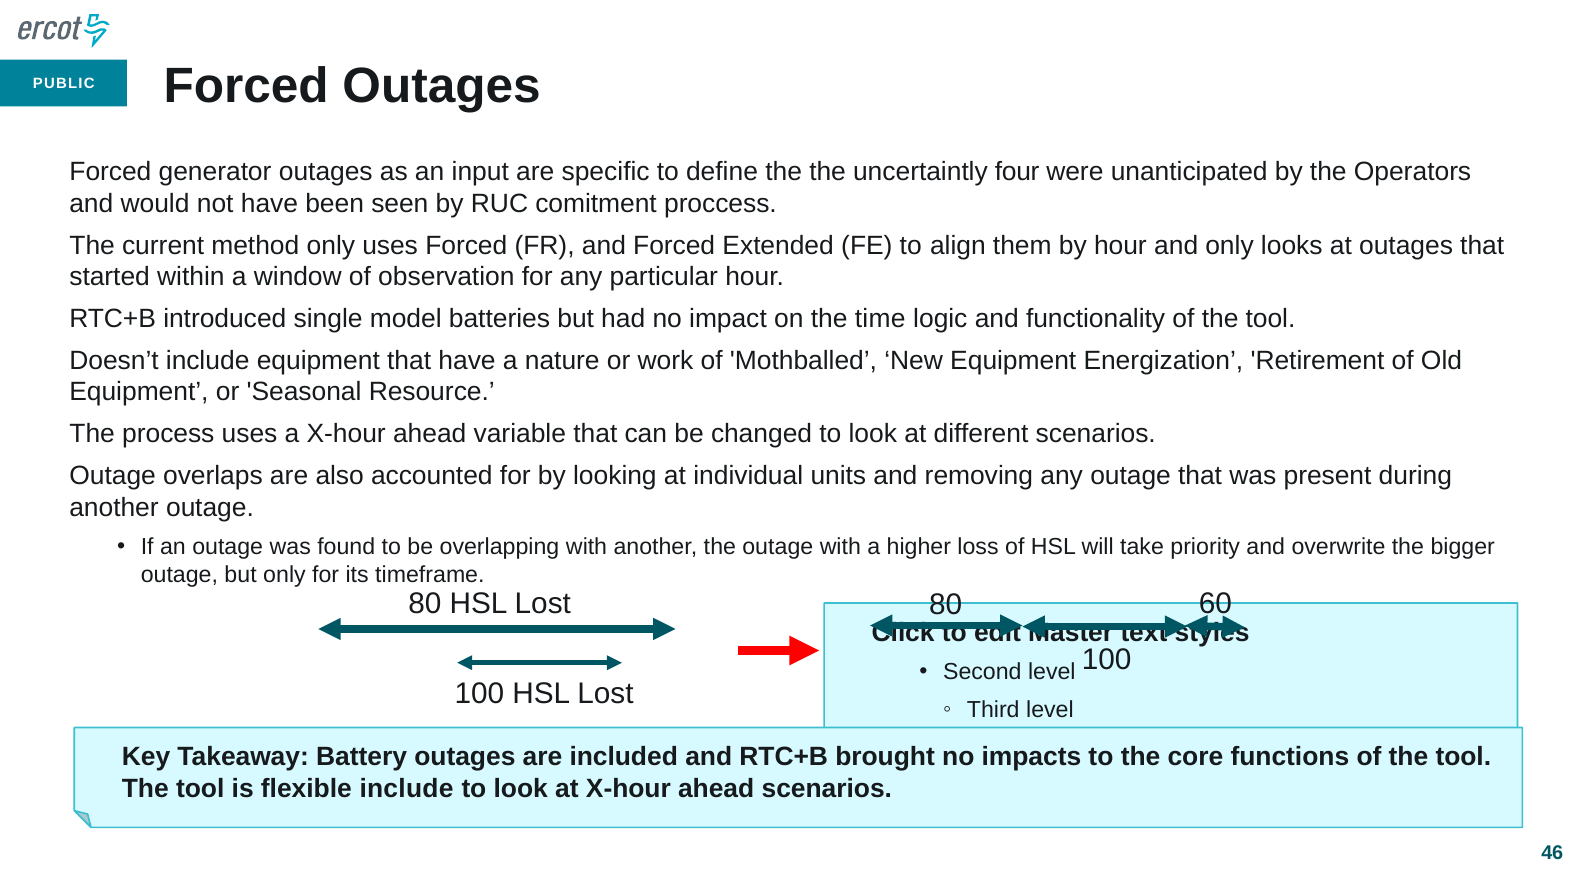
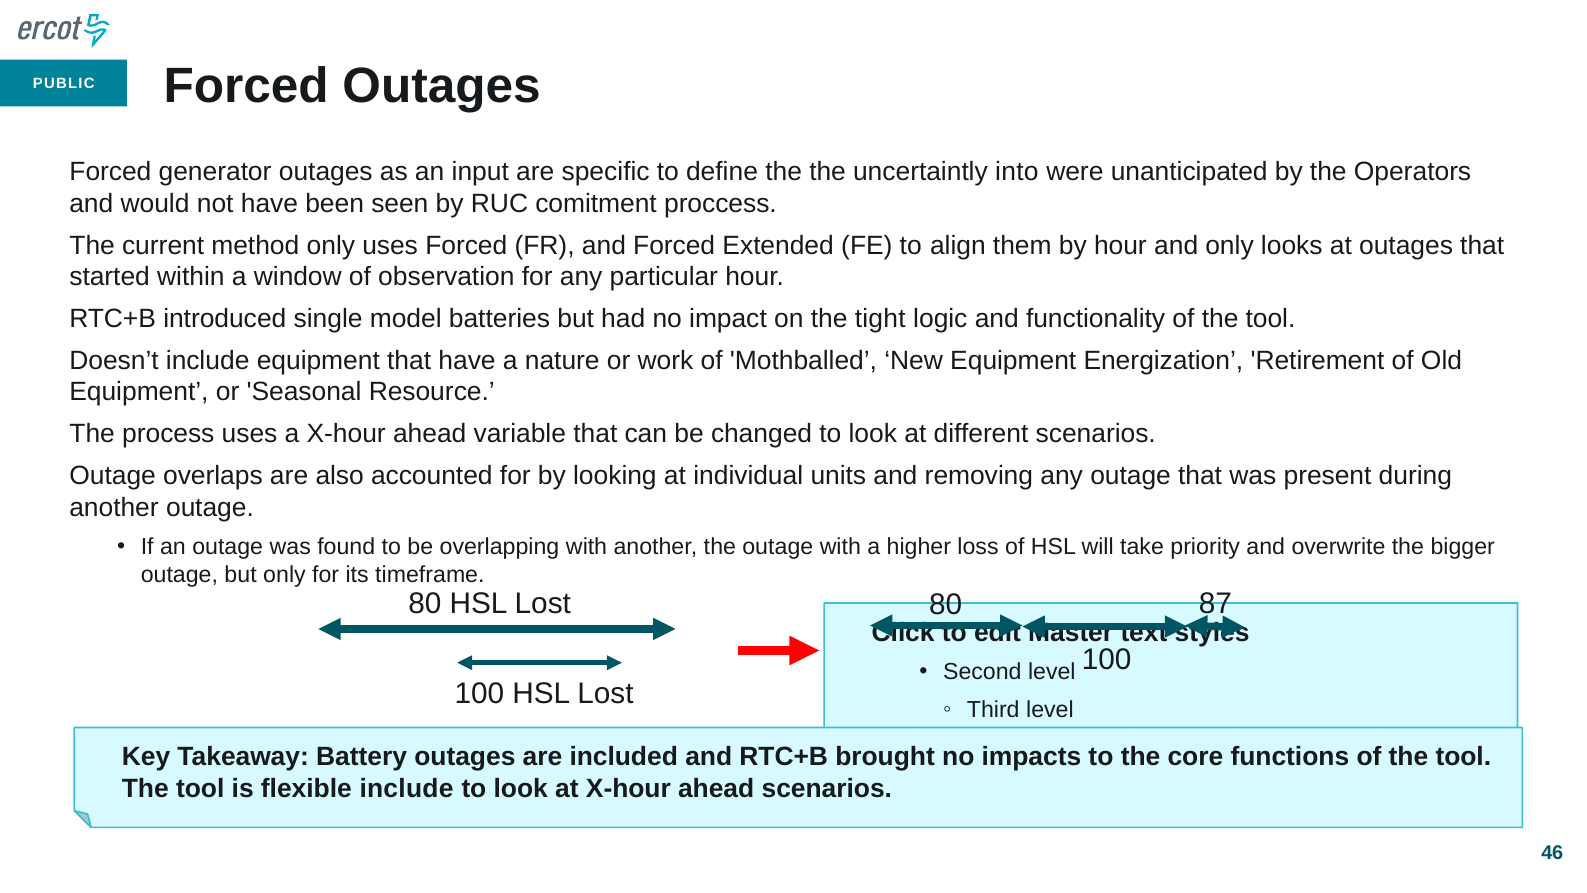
four: four -> into
time: time -> tight
60: 60 -> 87
